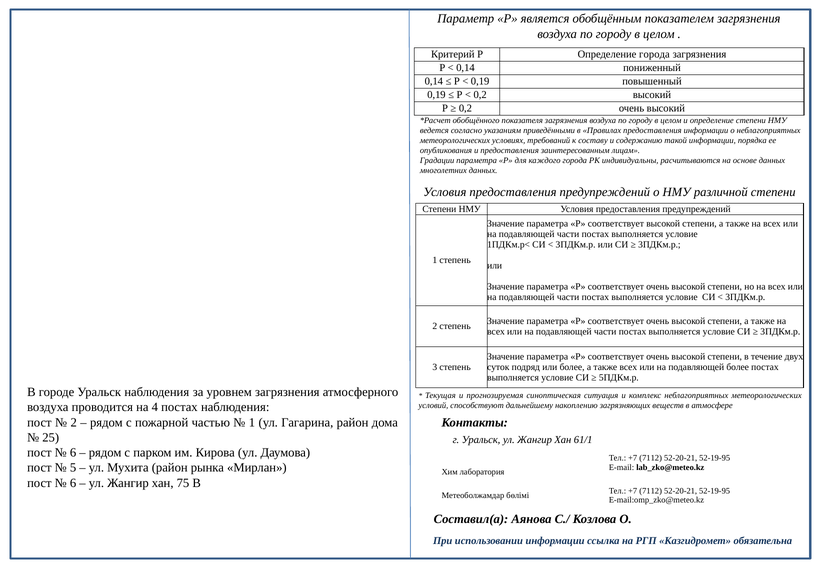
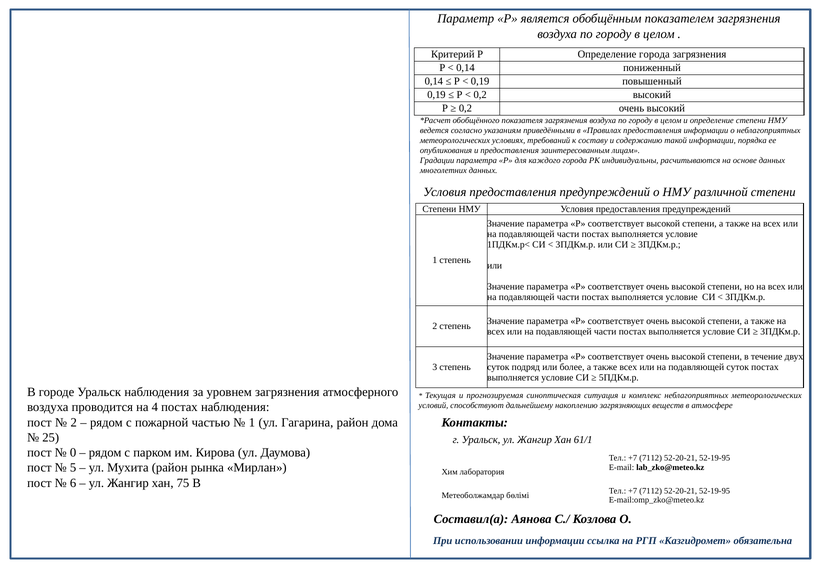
подавляющей более: более -> суток
6 at (73, 453): 6 -> 0
